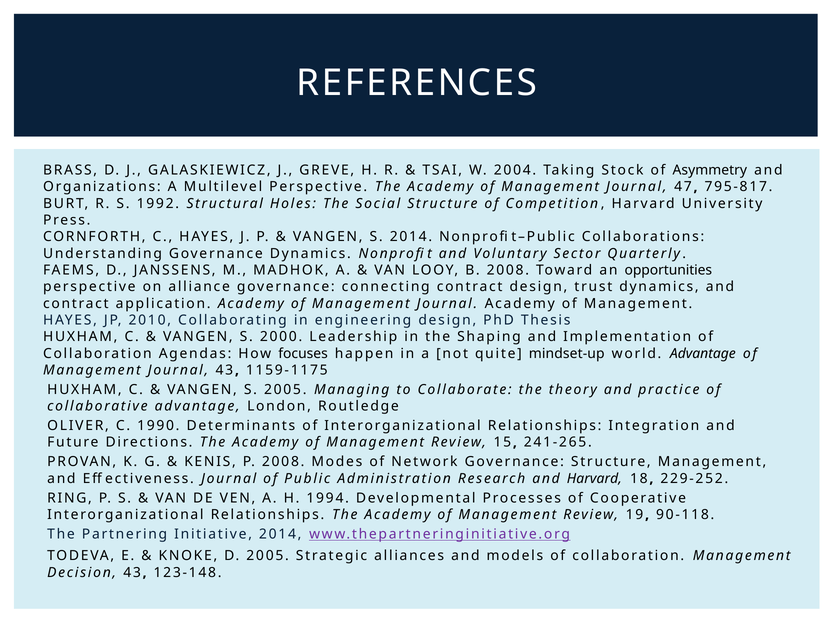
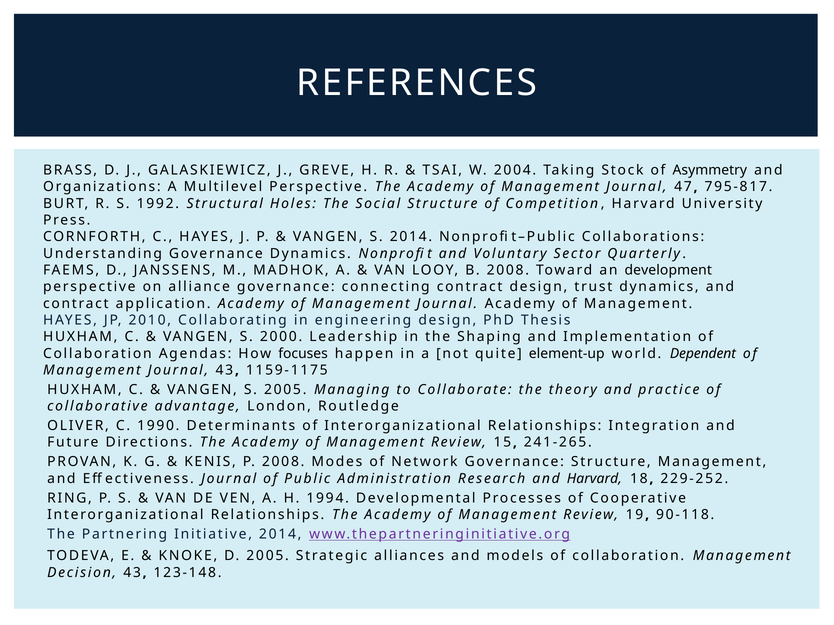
opportunities: opportunities -> development
mindset-up: mindset-up -> element-up
world Advantage: Advantage -> Dependent
